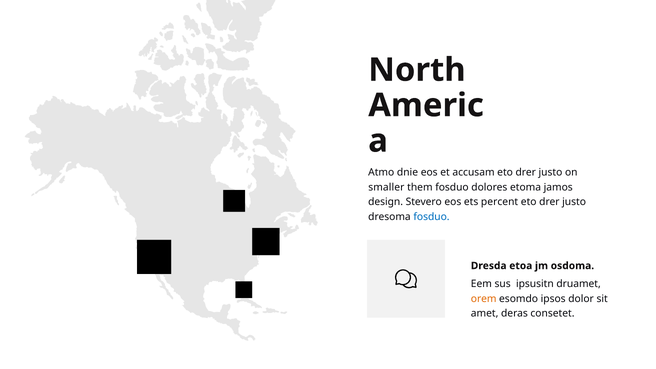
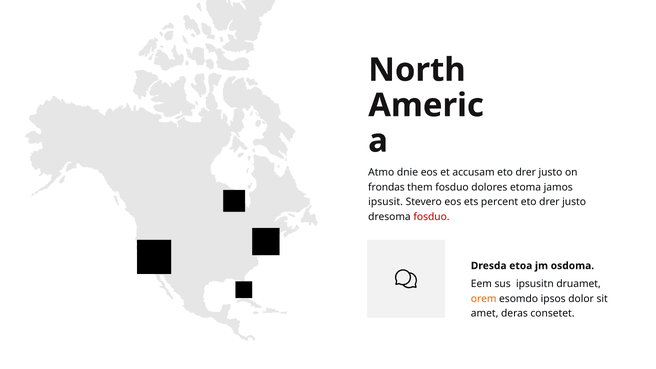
smaller: smaller -> frondas
design: design -> ipsusit
fosduo at (432, 217) colour: blue -> red
